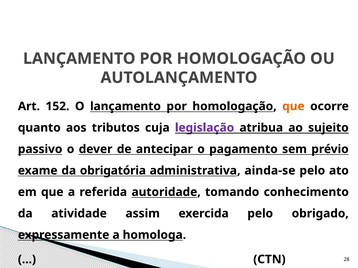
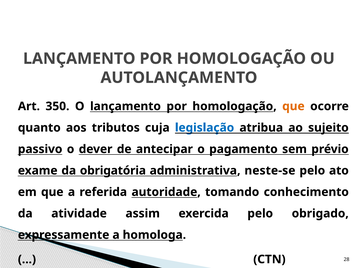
152: 152 -> 350
legislação colour: purple -> blue
ainda-se: ainda-se -> neste-se
